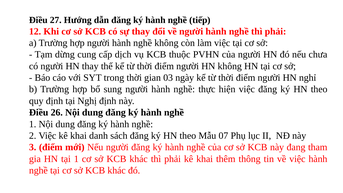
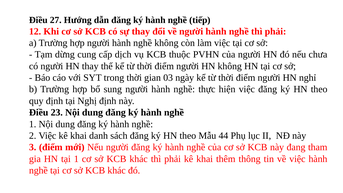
26: 26 -> 23
07: 07 -> 44
